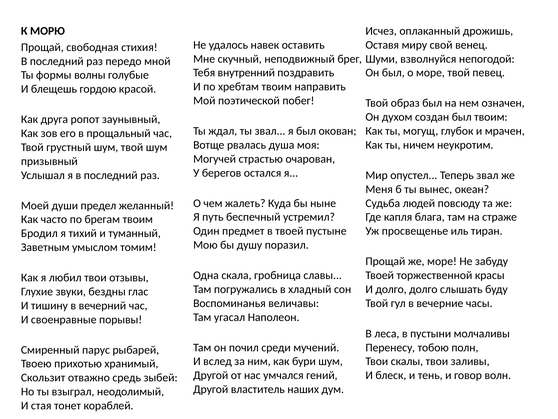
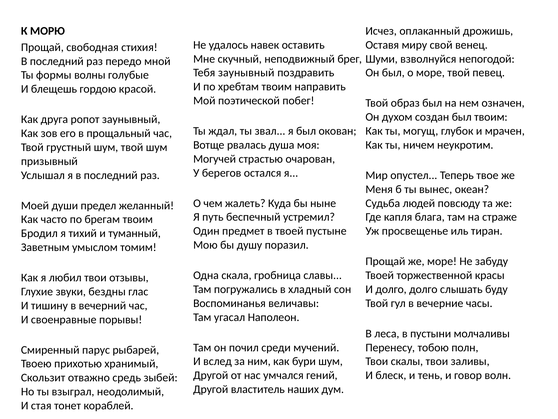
Тебя внутренний: внутренний -> заунывный
Теперь звал: звал -> твое
